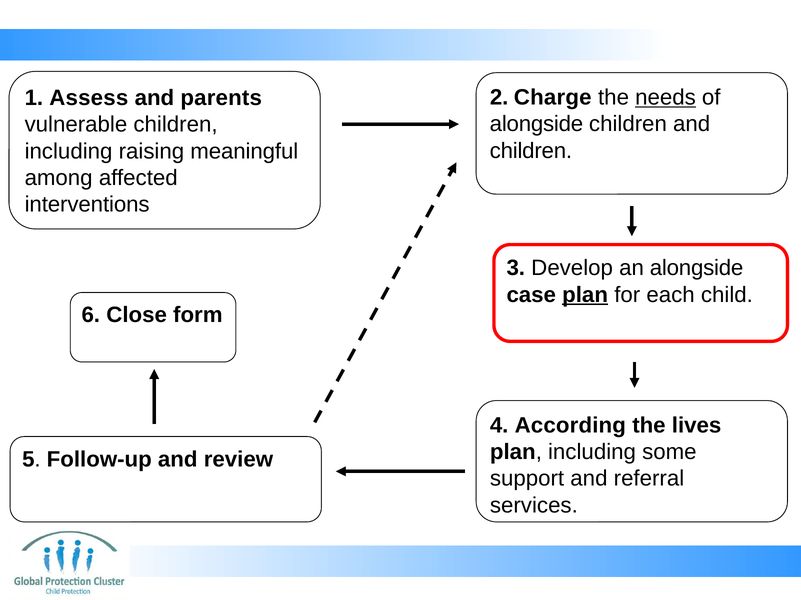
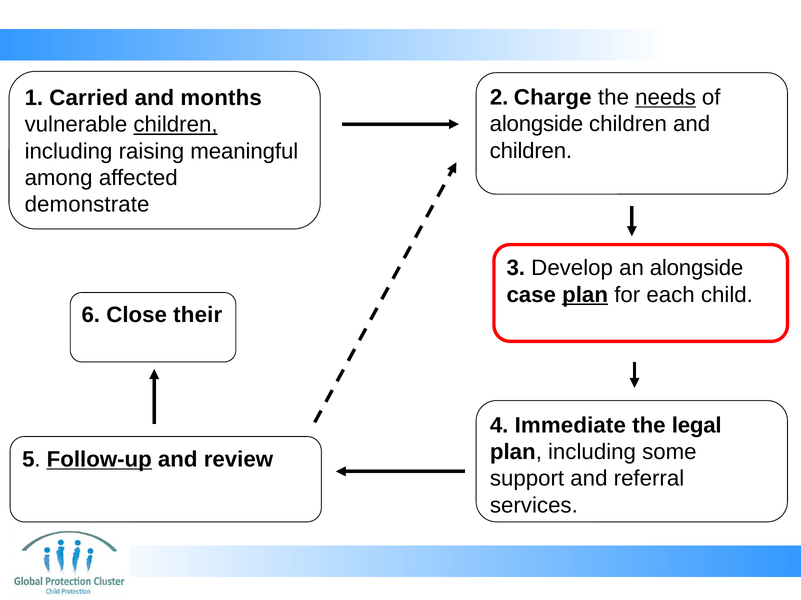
Assess: Assess -> Carried
parents: parents -> months
children at (176, 125) underline: none -> present
interventions: interventions -> demonstrate
form: form -> their
According: According -> Immediate
lives: lives -> legal
Follow-up underline: none -> present
